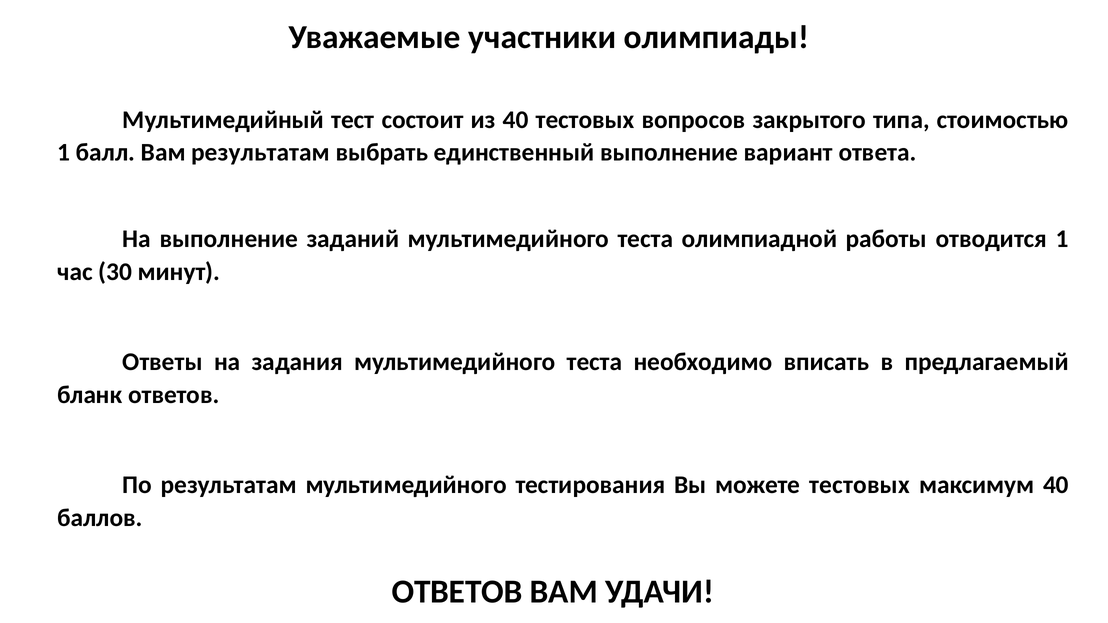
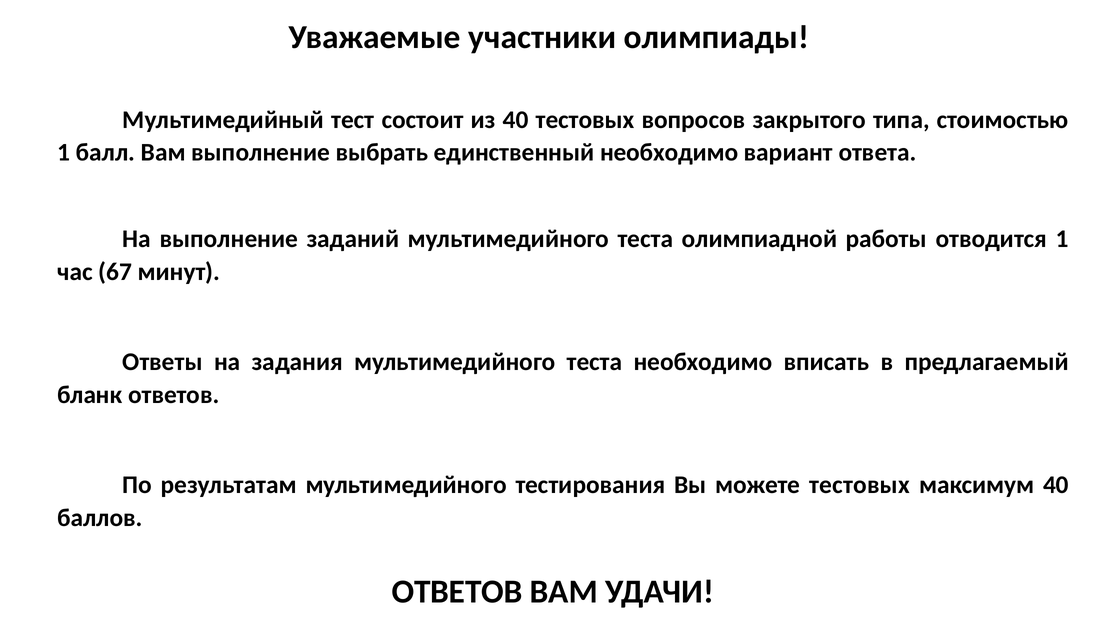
Вам результатам: результатам -> выполнение
единственный выполнение: выполнение -> необходимо
30: 30 -> 67
